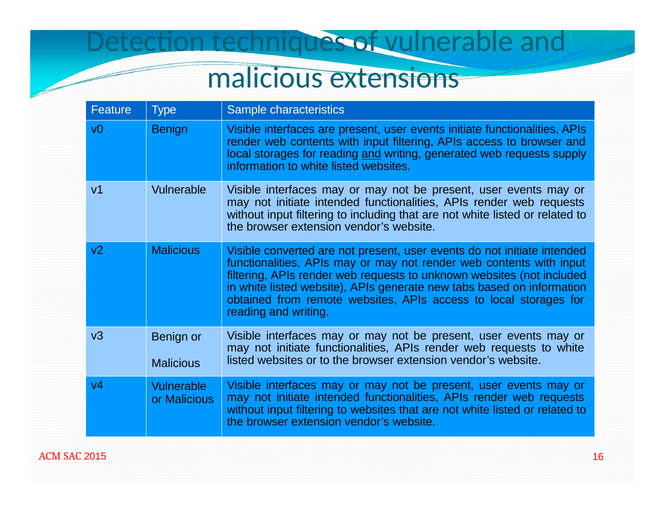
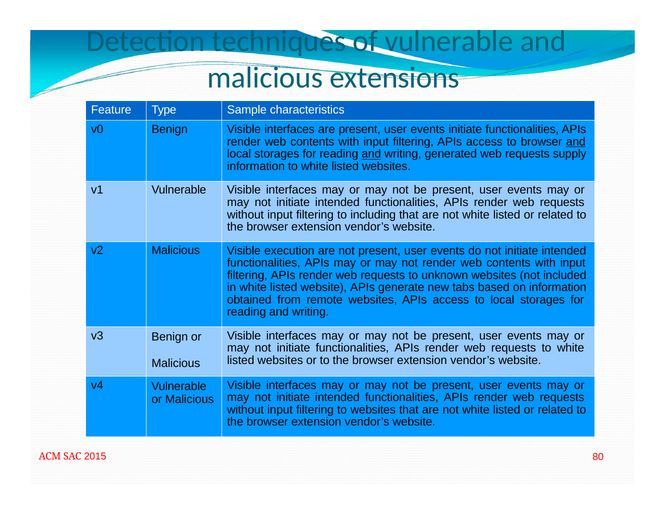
and at (576, 142) underline: none -> present
converted: converted -> execution
16: 16 -> 80
